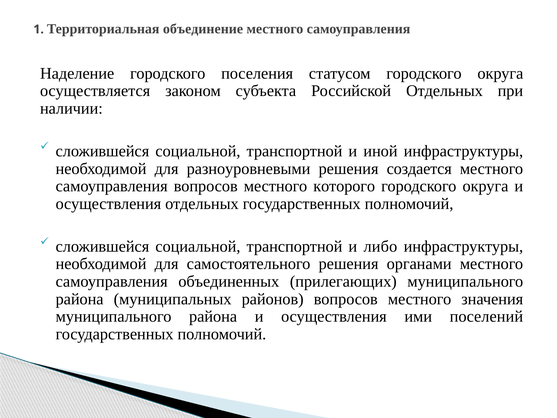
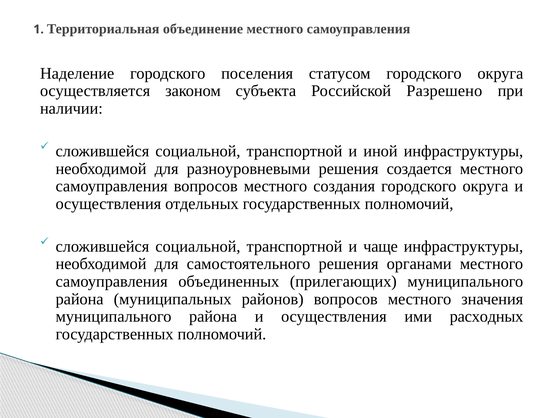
Российской Отдельных: Отдельных -> Разрешено
которого: которого -> создания
либо: либо -> чаще
поселений: поселений -> расходных
